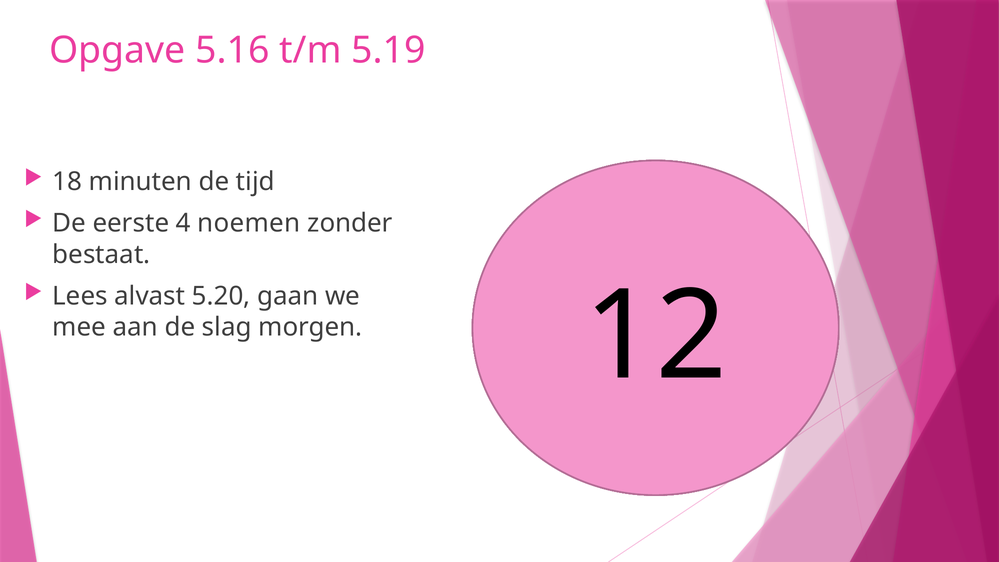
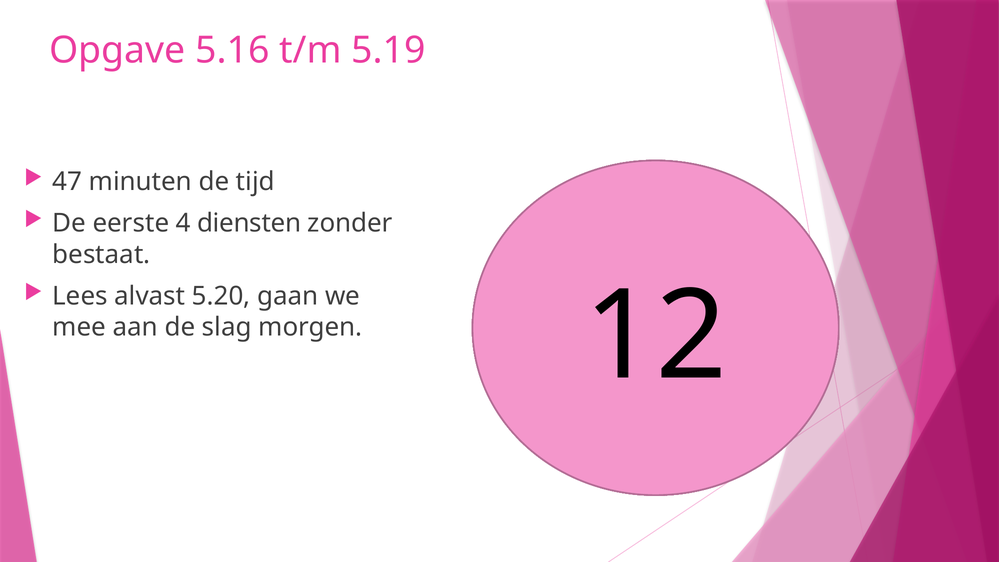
18: 18 -> 47
noemen: noemen -> diensten
